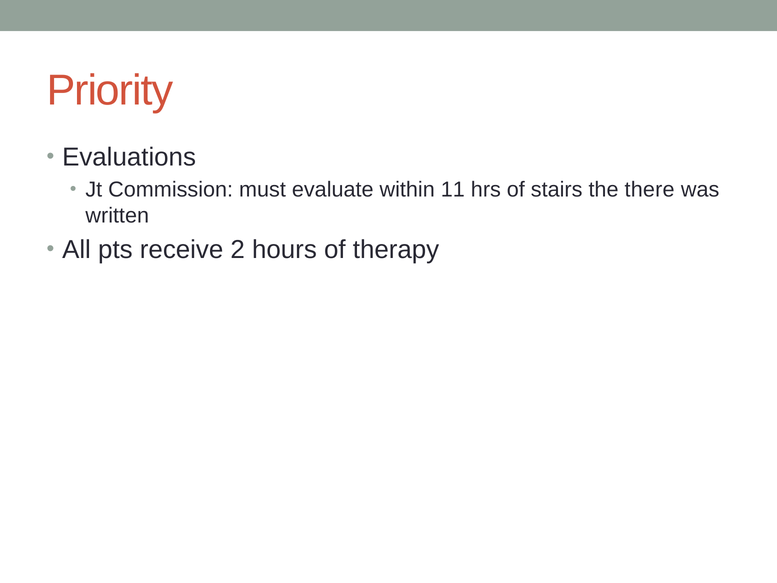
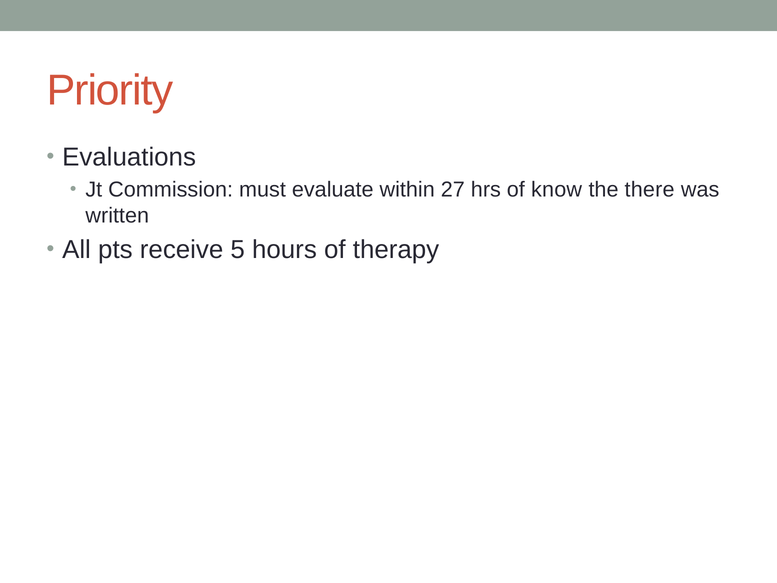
11: 11 -> 27
stairs: stairs -> know
2: 2 -> 5
